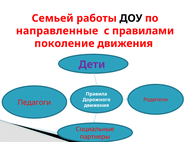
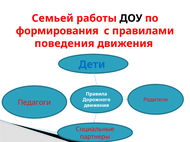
направленные: направленные -> формирования
поколение: поколение -> поведения
Дети colour: purple -> blue
